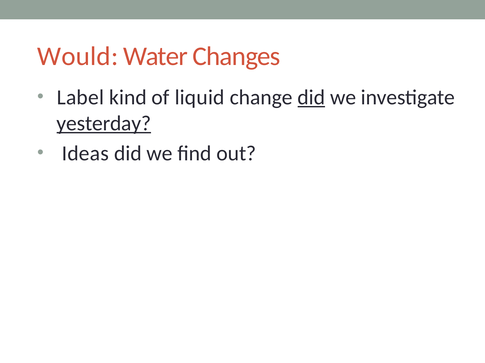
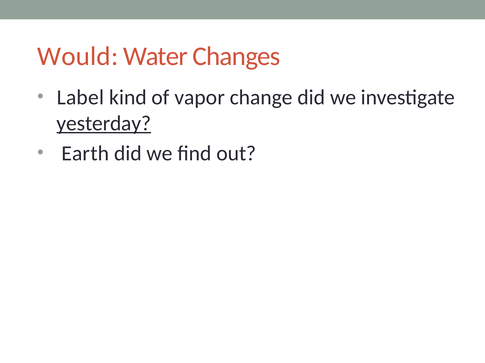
liquid: liquid -> vapor
did at (311, 98) underline: present -> none
Ideas: Ideas -> Earth
